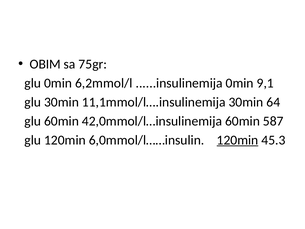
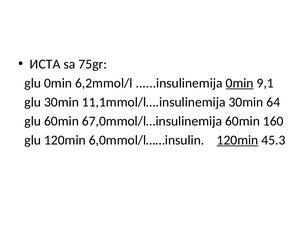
OBIM: OBIM -> ИСТА
0min at (240, 83) underline: none -> present
42,0mmol/l…insulinemija: 42,0mmol/l…insulinemija -> 67,0mmol/l…insulinemija
587: 587 -> 160
